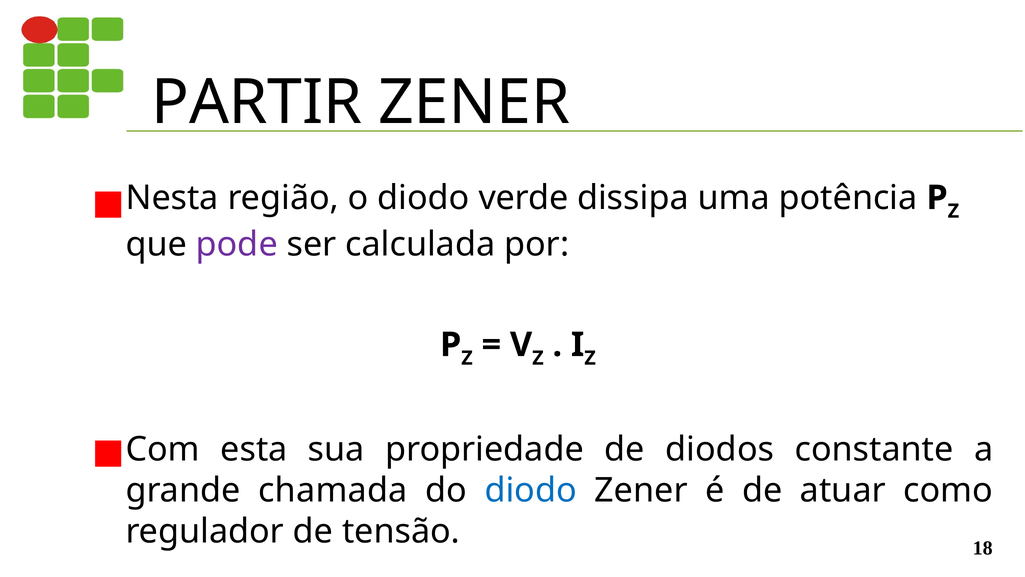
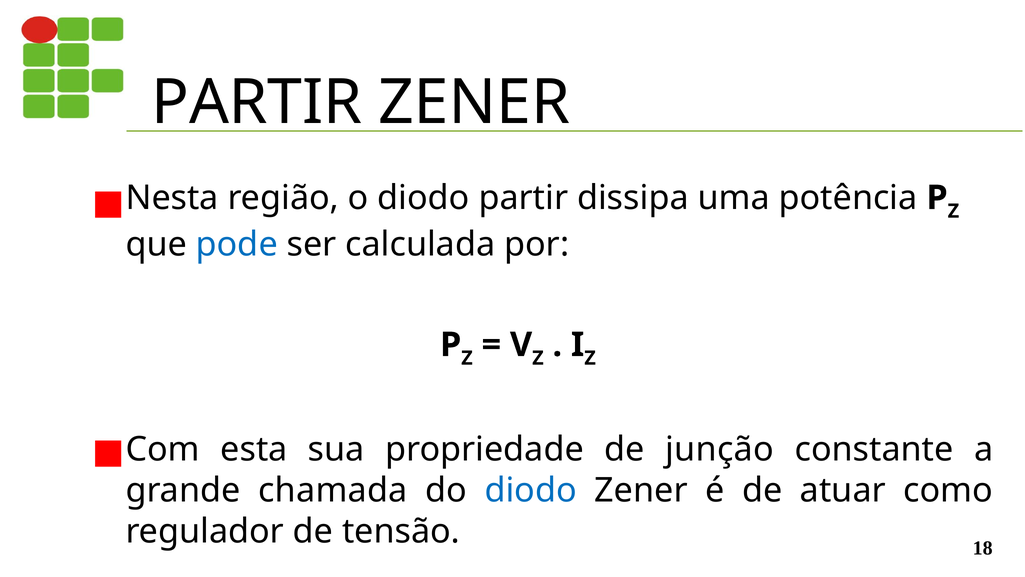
diodo verde: verde -> partir
pode colour: purple -> blue
diodos: diodos -> junção
